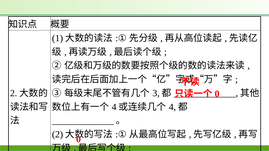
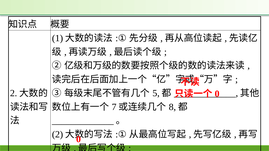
3: 3 -> 5
4 at (114, 107): 4 -> 7
4 at (172, 107): 4 -> 8
